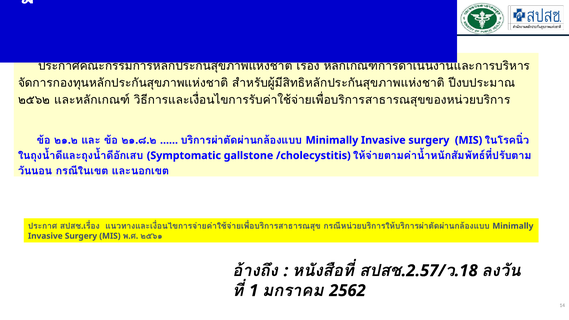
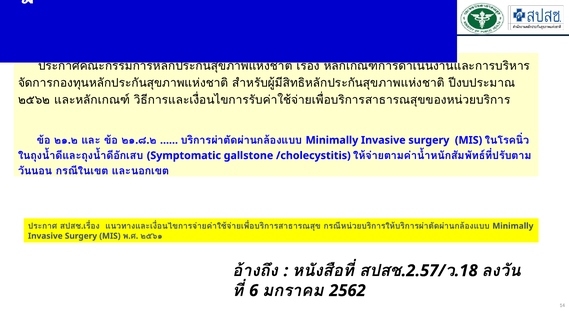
1: 1 -> 6
